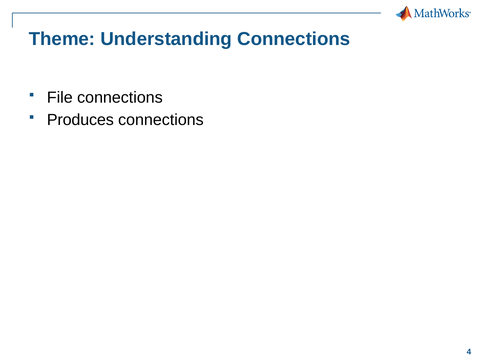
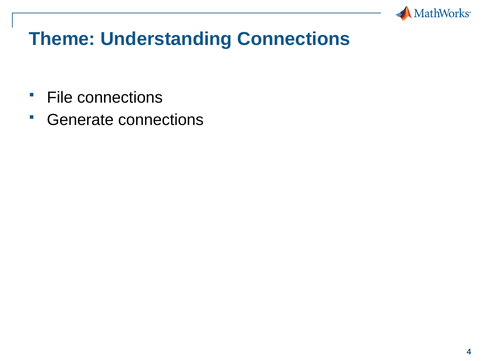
Produces: Produces -> Generate
